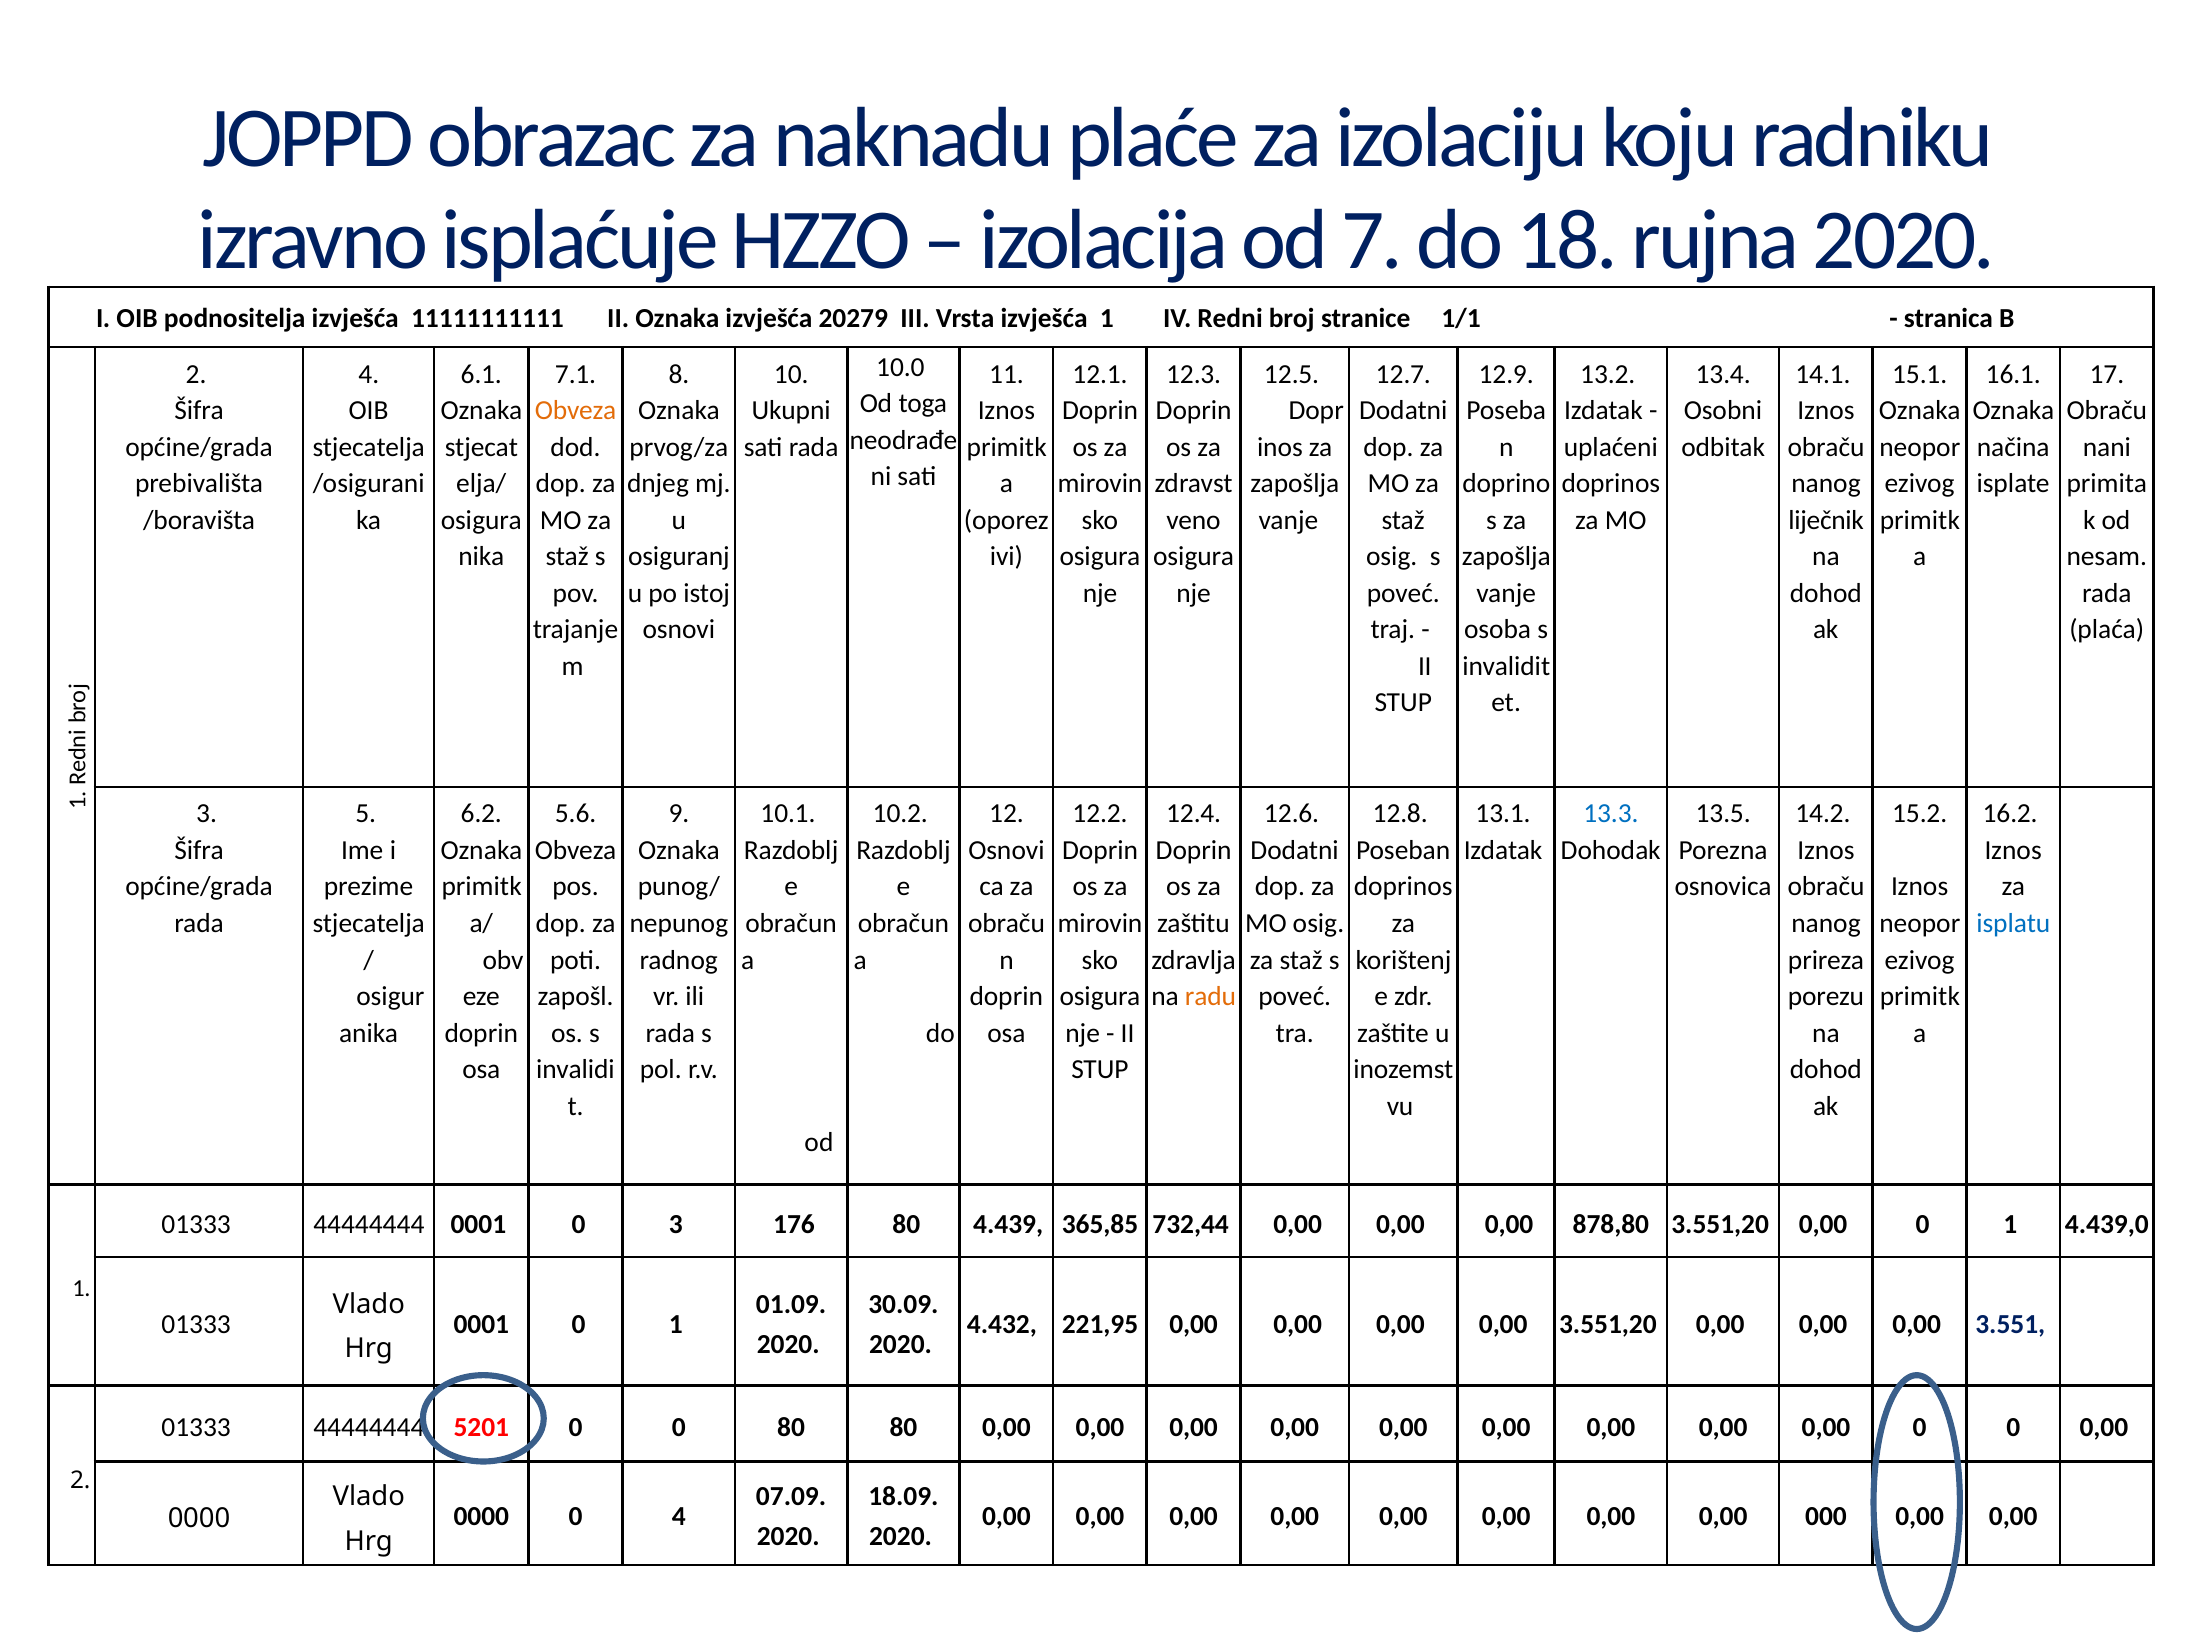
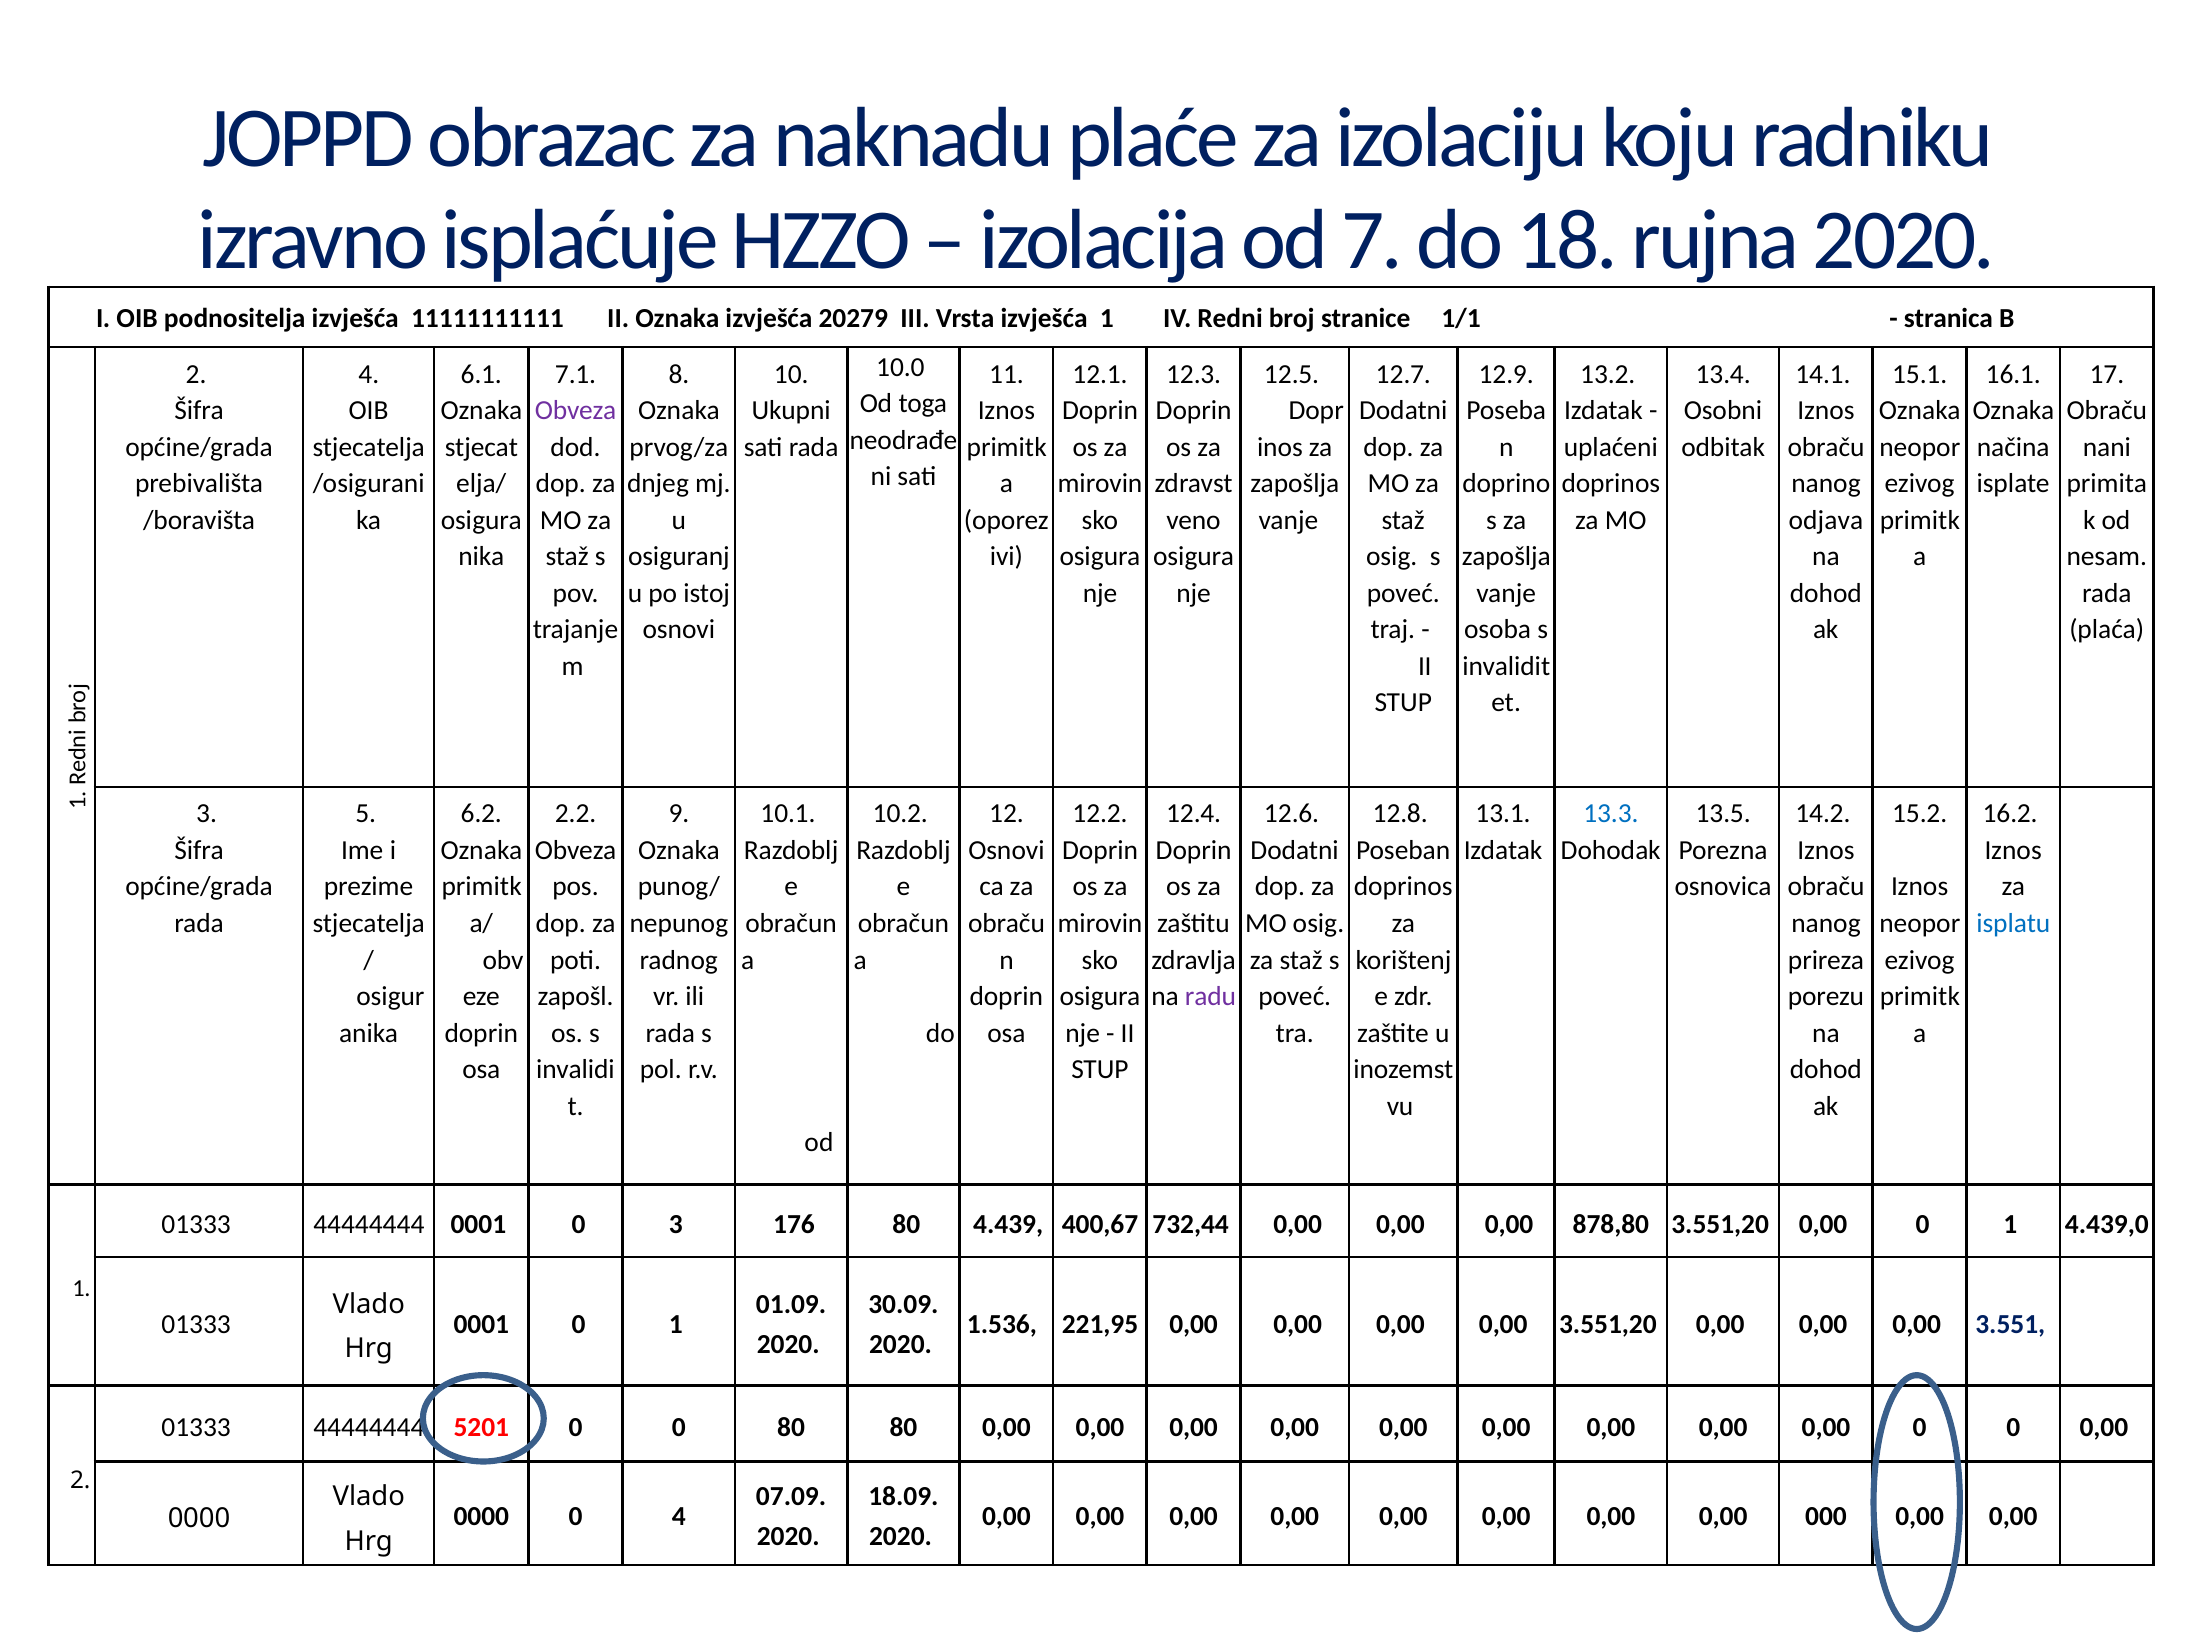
Obveza at (576, 410) colour: orange -> purple
liječnik: liječnik -> odjava
5.6: 5.6 -> 2.2
radu colour: orange -> purple
365,85: 365,85 -> 400,67
4.432: 4.432 -> 1.536
